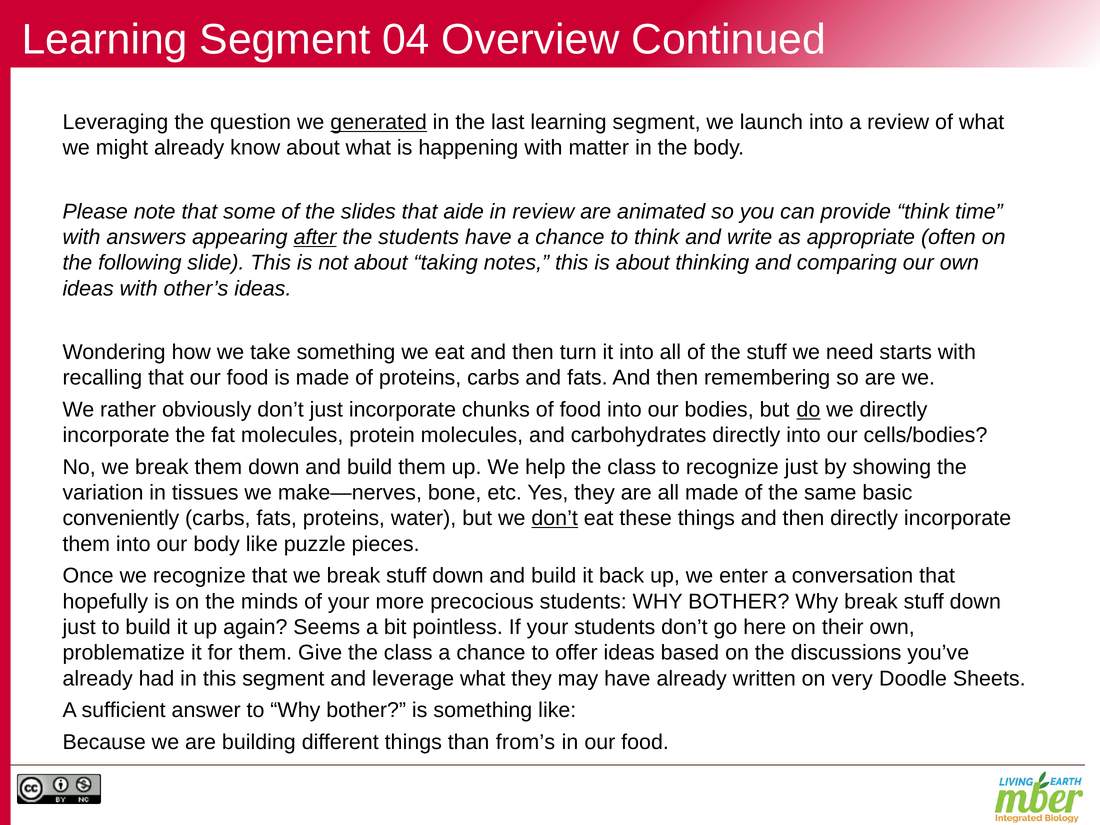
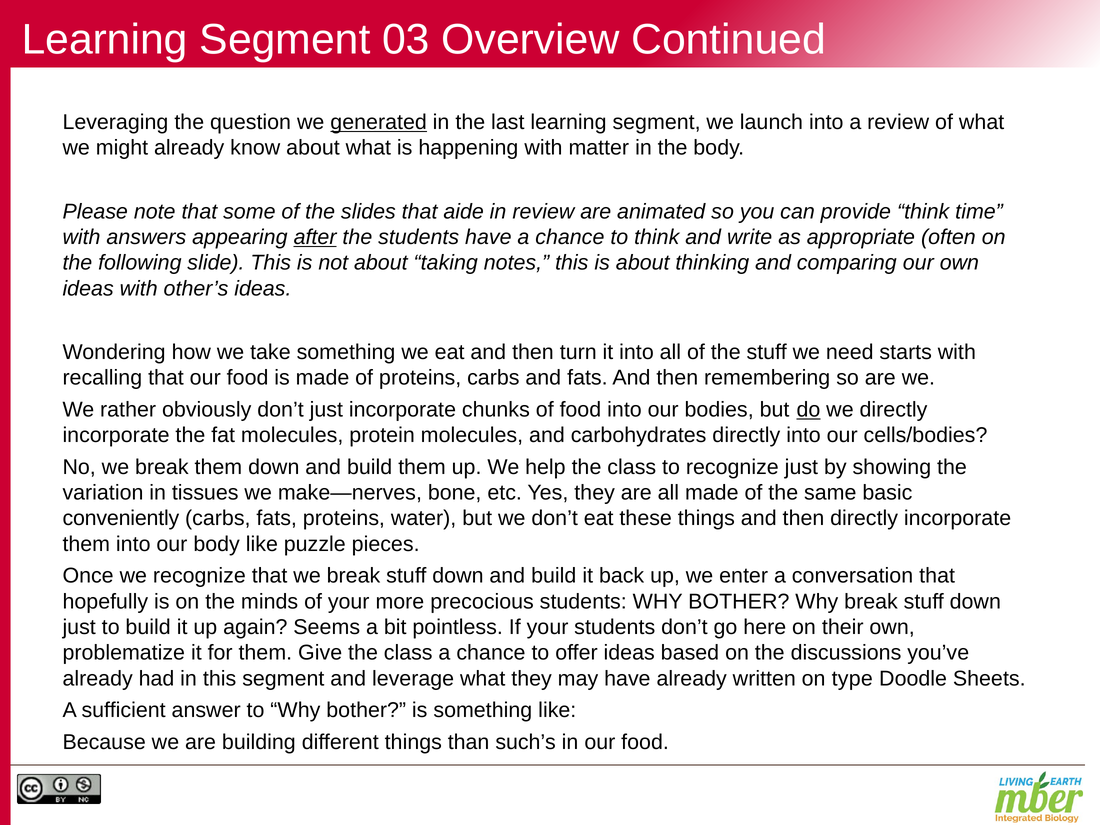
04: 04 -> 03
don’t at (555, 518) underline: present -> none
very: very -> type
from’s: from’s -> such’s
